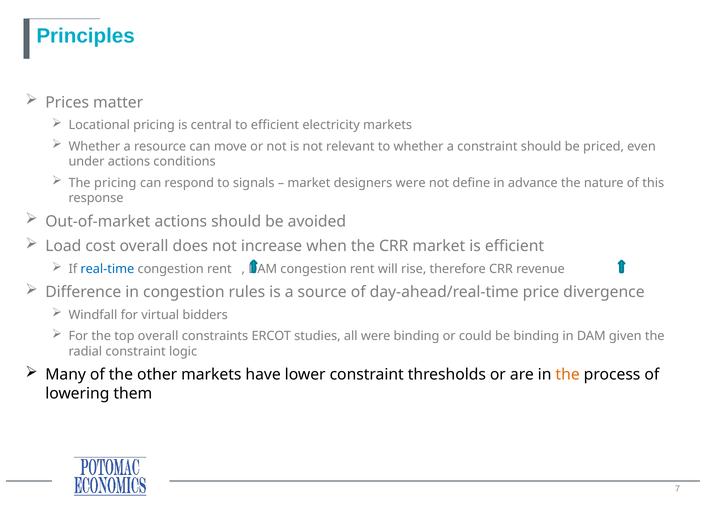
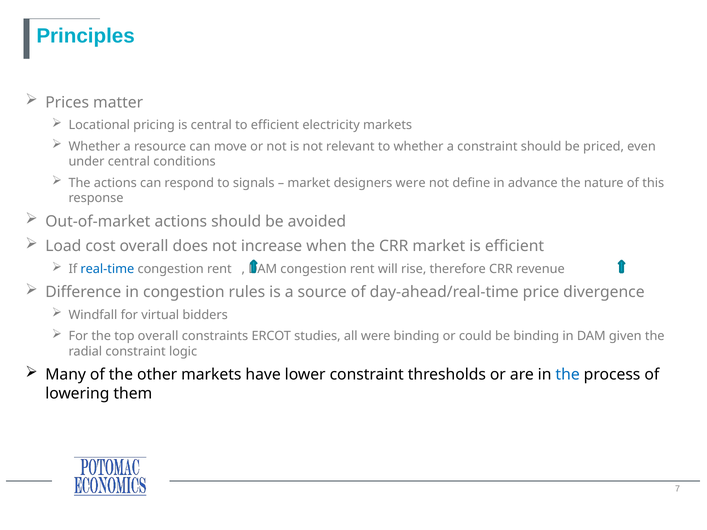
under actions: actions -> central
The pricing: pricing -> actions
the at (568, 375) colour: orange -> blue
